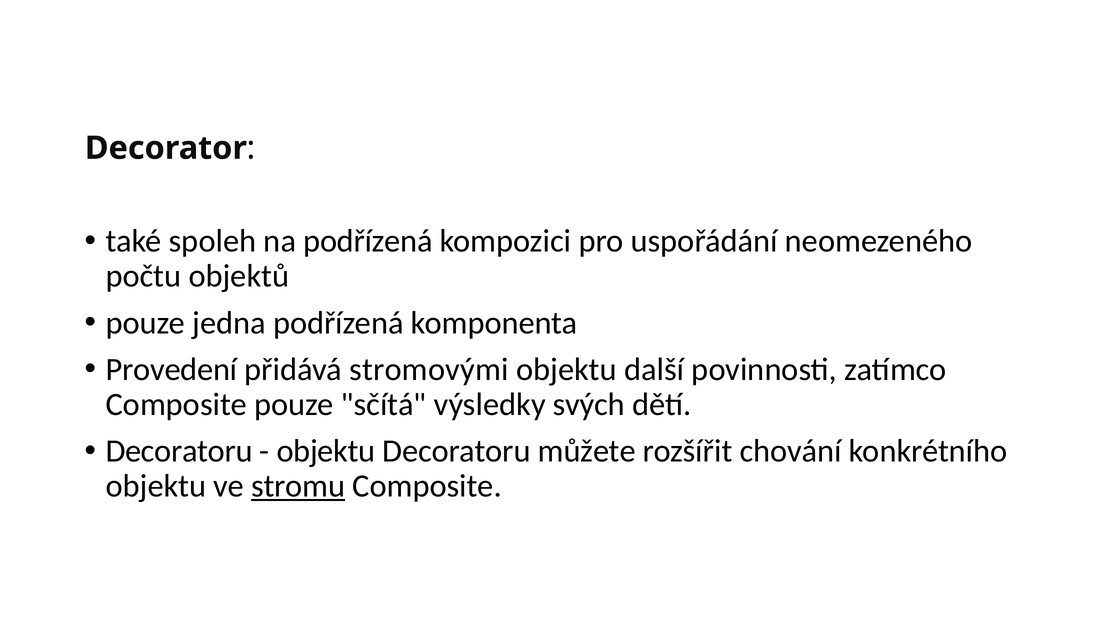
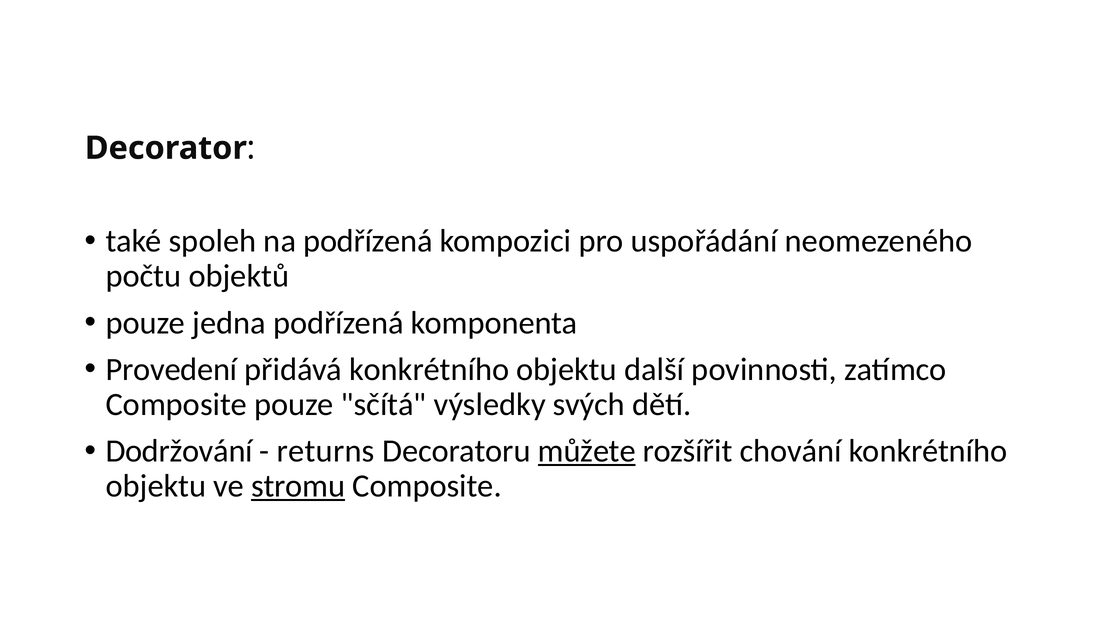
přidává stromovými: stromovými -> konkrétního
Decoratoru at (179, 451): Decoratoru -> Dodržování
objektu at (326, 451): objektu -> returns
můžete underline: none -> present
